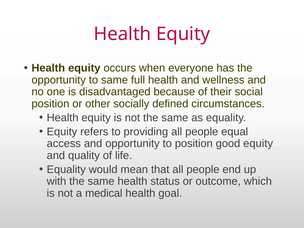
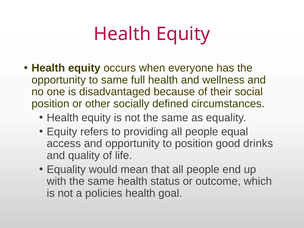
good equity: equity -> drinks
medical: medical -> policies
